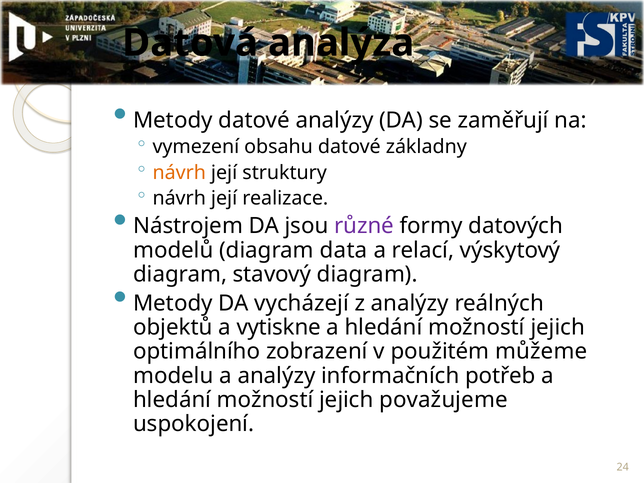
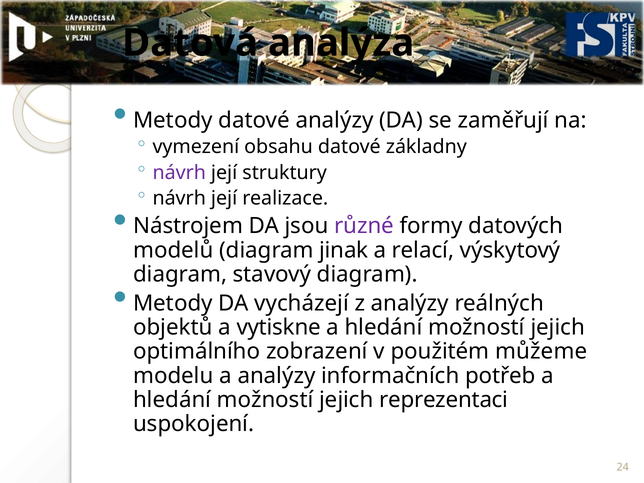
návrh at (179, 173) colour: orange -> purple
data: data -> jinak
považujeme: považujeme -> reprezentaci
